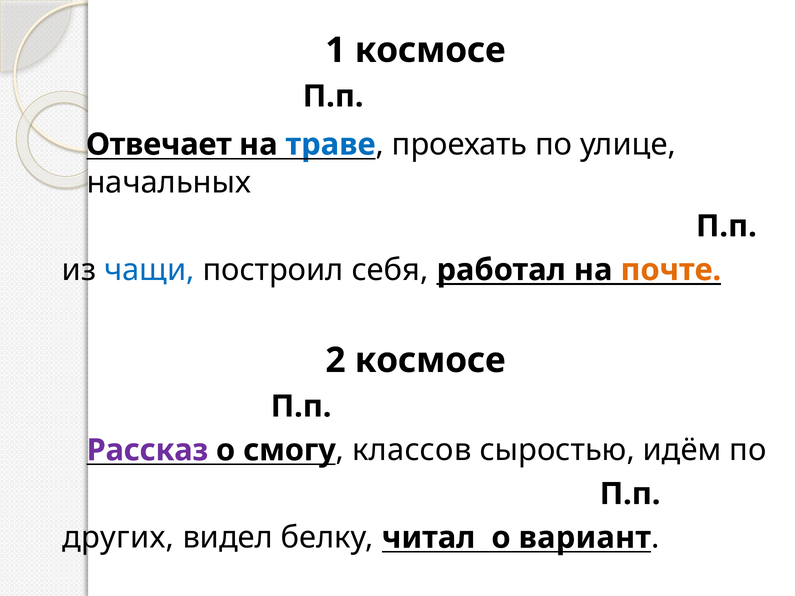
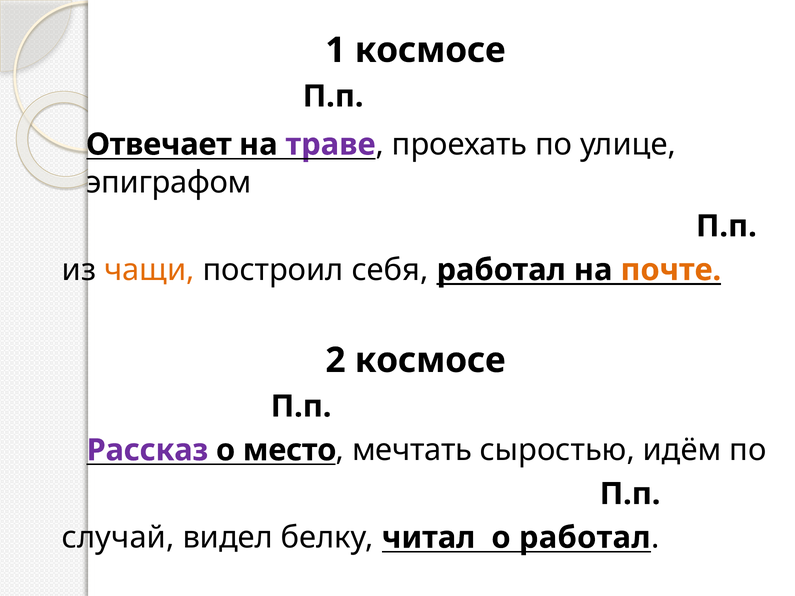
траве colour: blue -> purple
начальных: начальных -> эпиграфом
чащи colour: blue -> orange
смогу: смогу -> место
классов: классов -> мечтать
других: других -> случай
о вариант: вариант -> работал
